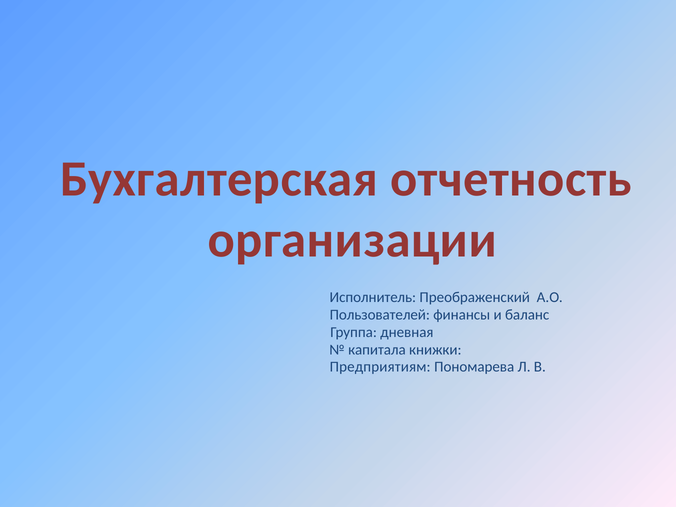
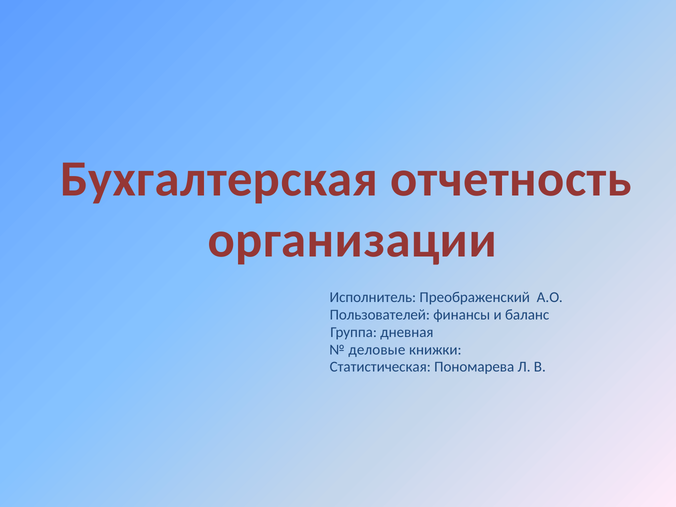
капитала: капитала -> деловые
Предприятиям: Предприятиям -> Статистическая
